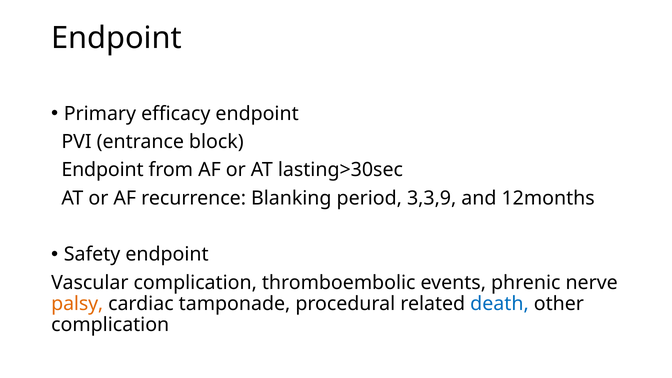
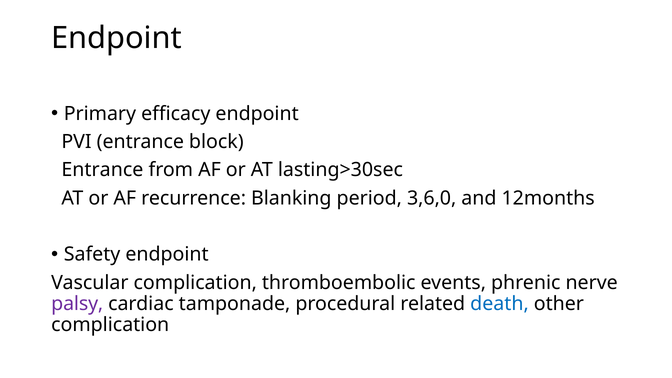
Endpoint at (102, 170): Endpoint -> Entrance
3,3,9: 3,3,9 -> 3,6,0
palsy colour: orange -> purple
